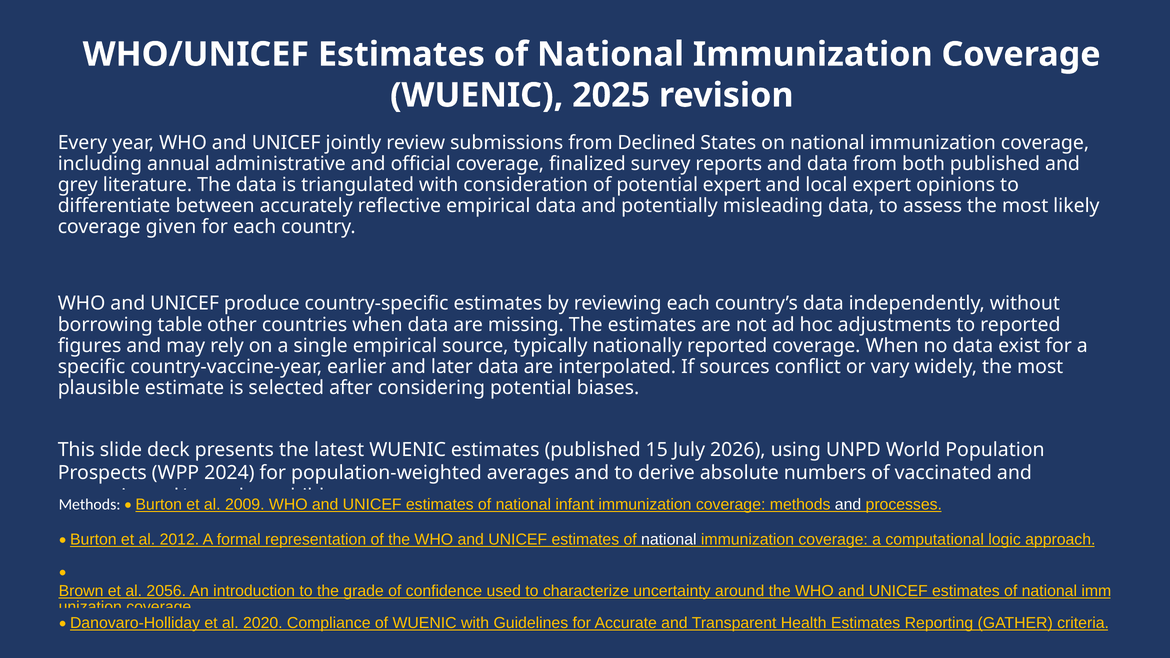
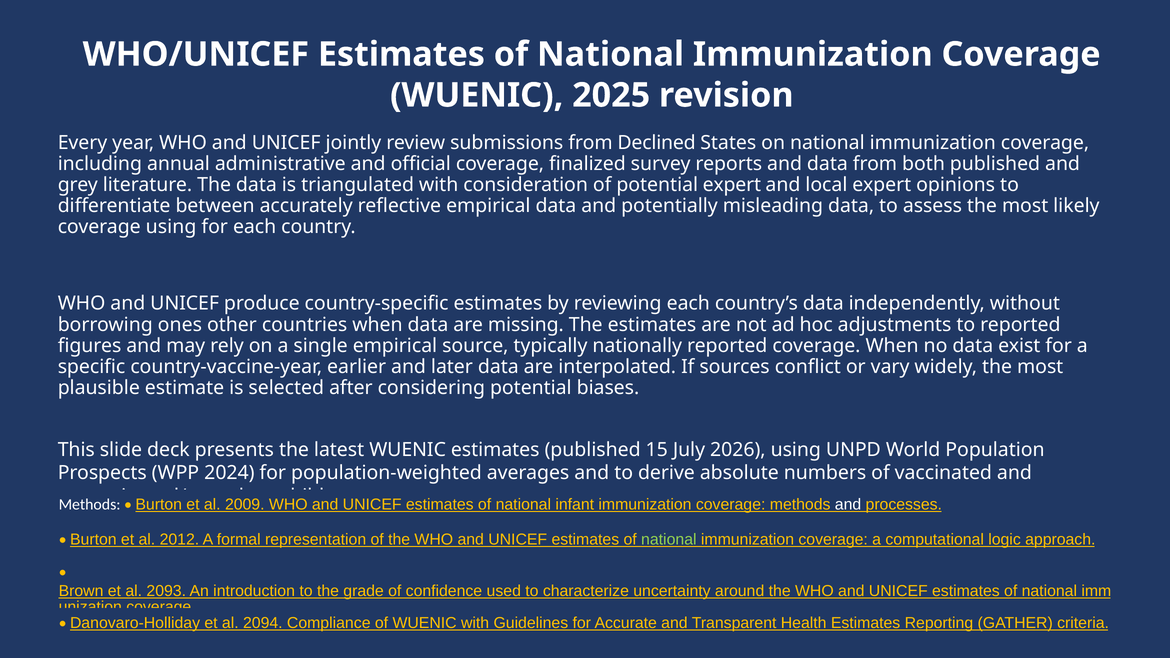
coverage given: given -> using
table: table -> ones
national at (669, 540) colour: white -> light green
2056: 2056 -> 2093
2020: 2020 -> 2094
